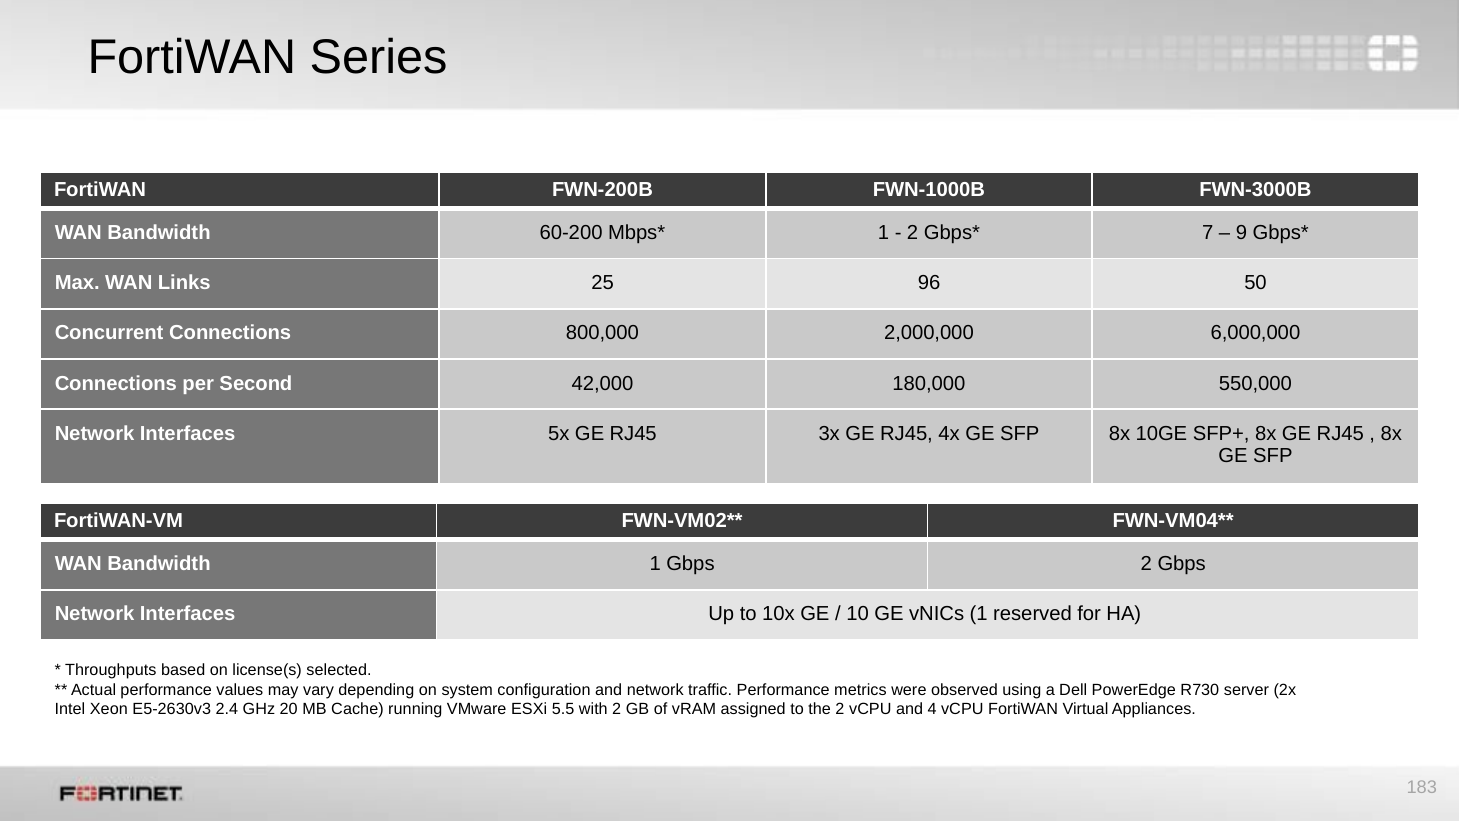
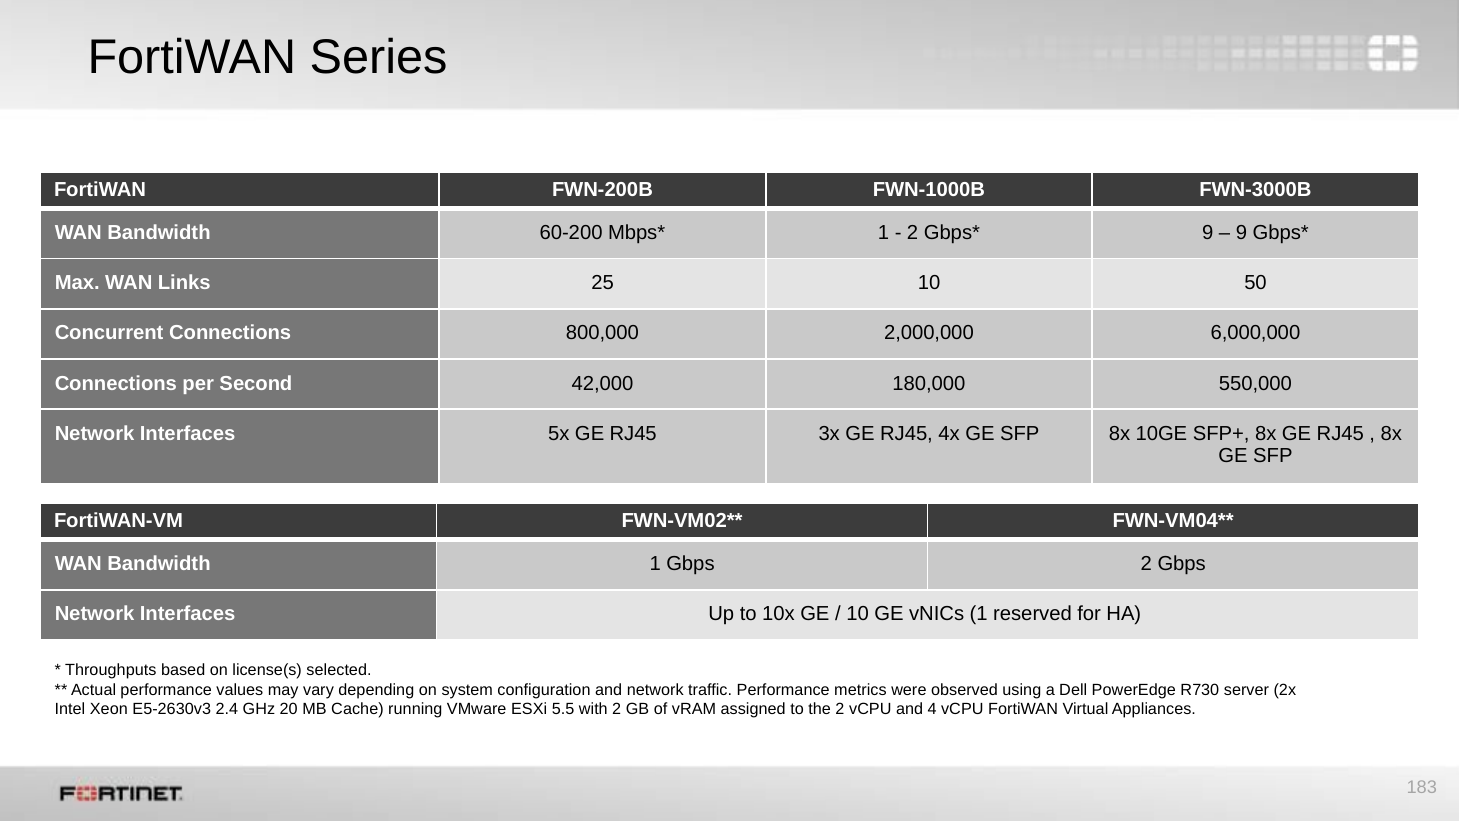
7 at (1208, 233): 7 -> 9
25 96: 96 -> 10
